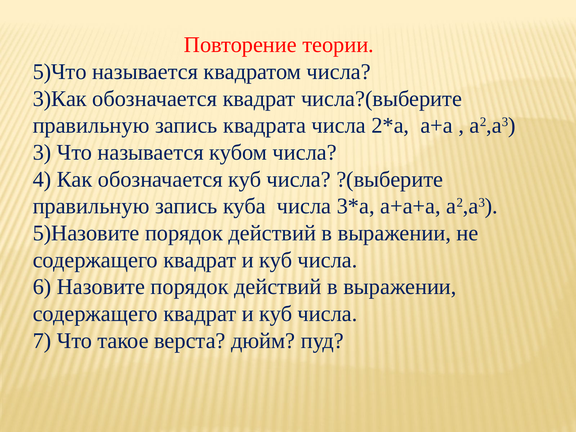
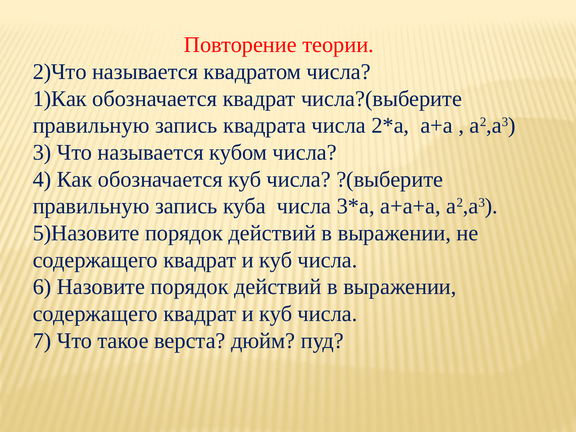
5)Что: 5)Что -> 2)Что
3)Как: 3)Как -> 1)Как
